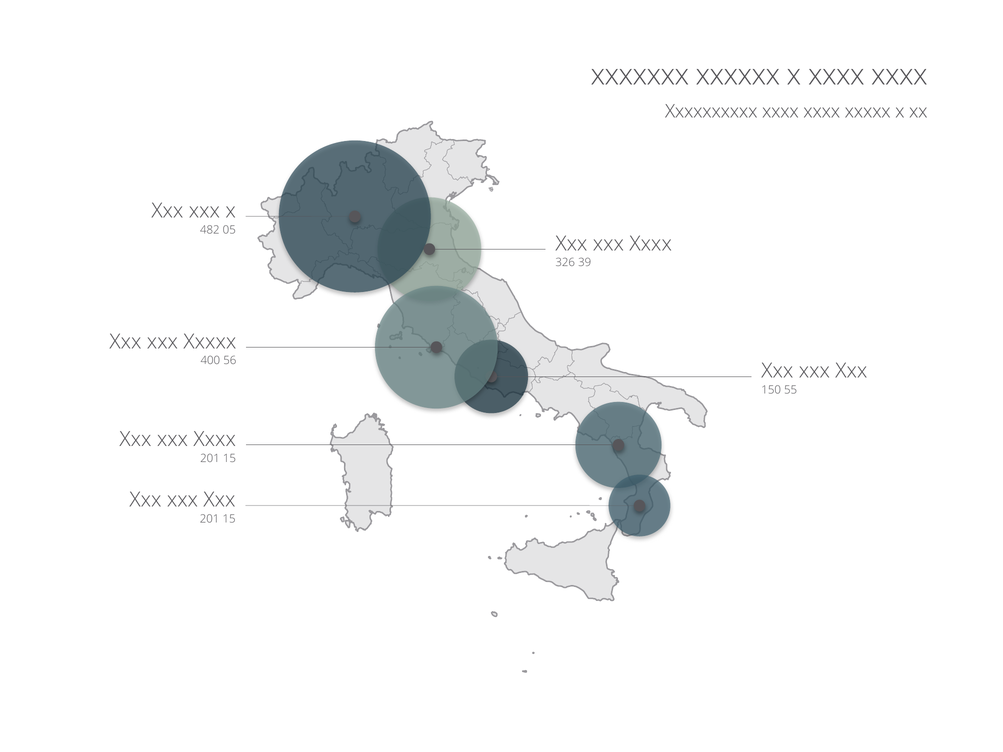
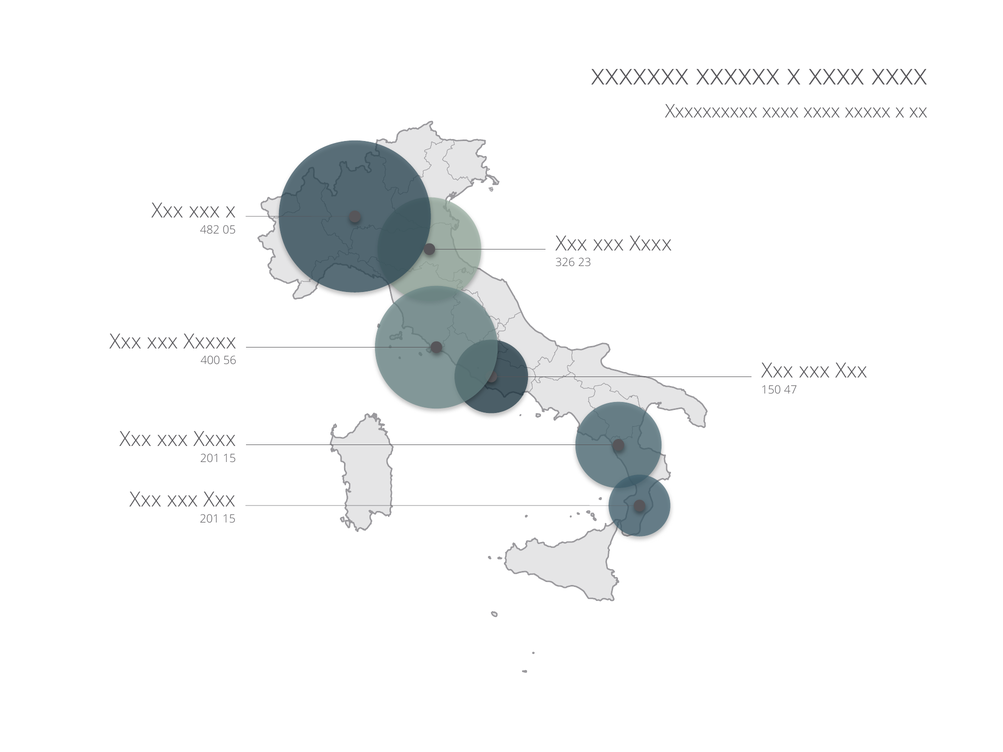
39: 39 -> 23
55: 55 -> 47
